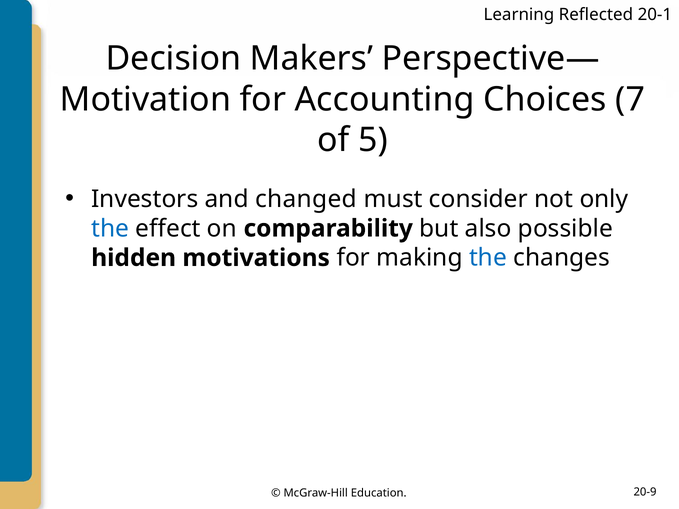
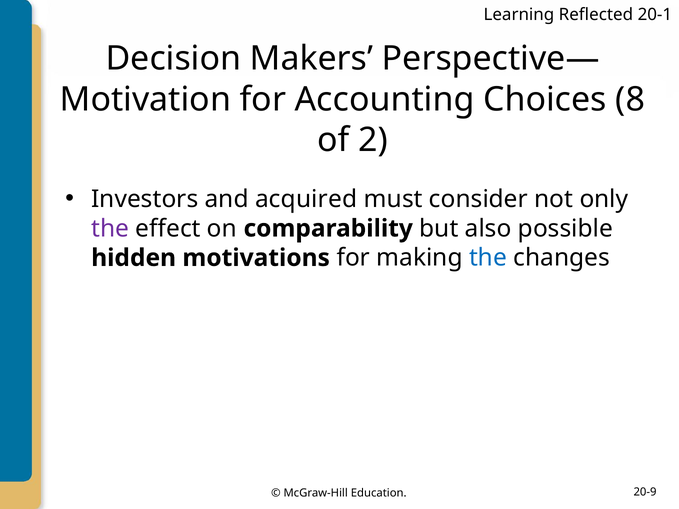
7: 7 -> 8
5: 5 -> 2
changed: changed -> acquired
the at (110, 229) colour: blue -> purple
